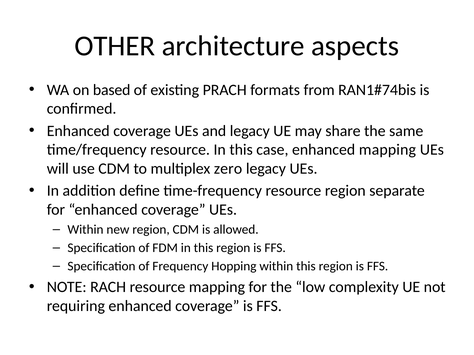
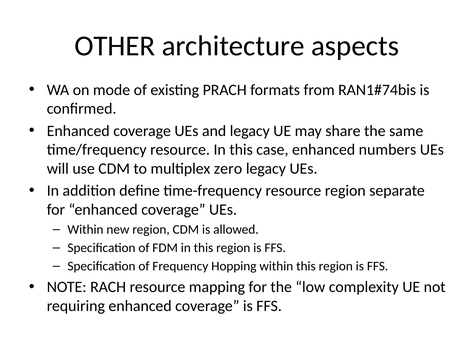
based: based -> mode
enhanced mapping: mapping -> numbers
